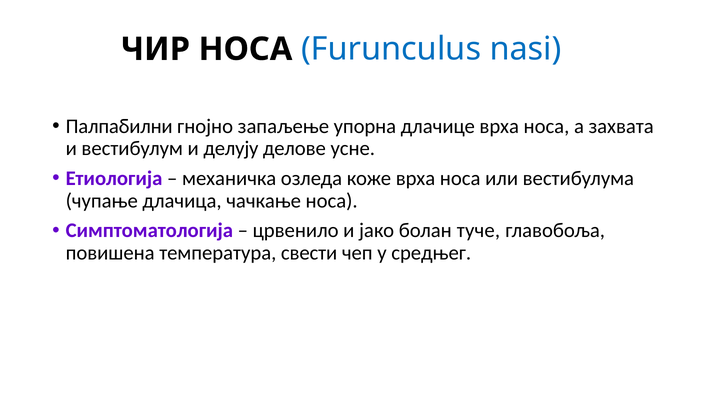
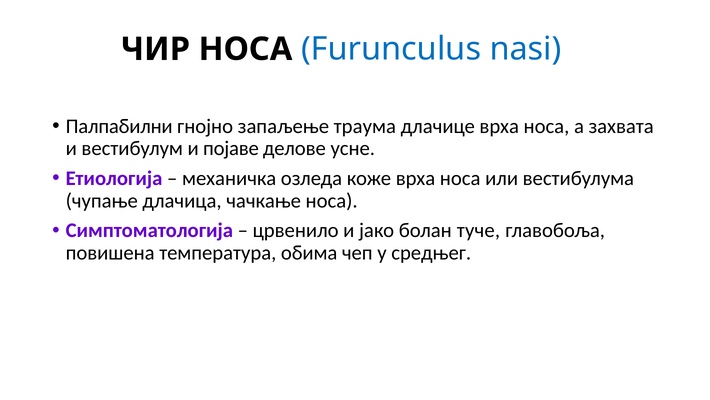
упорна: упорна -> траума
делују: делују -> појаве
свести: свести -> обима
